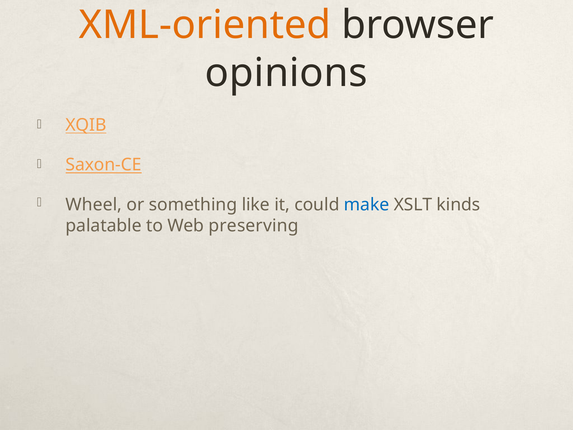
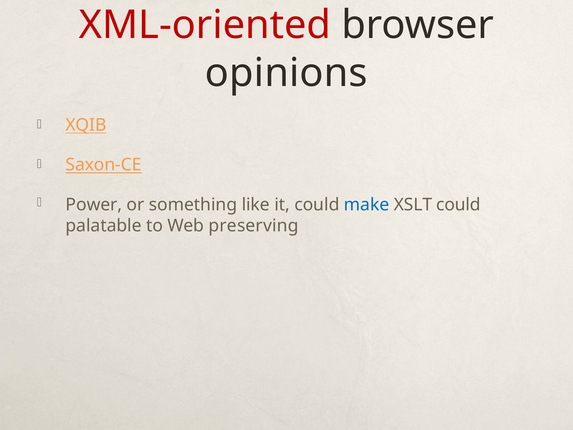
XML-oriented colour: orange -> red
Wheel: Wheel -> Power
XSLT kinds: kinds -> could
